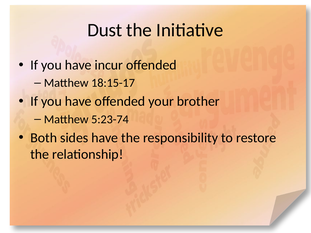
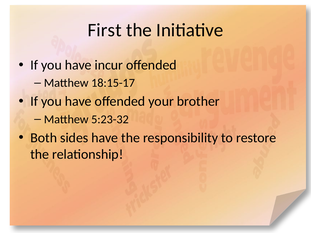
Dust: Dust -> First
5:23-74: 5:23-74 -> 5:23-32
